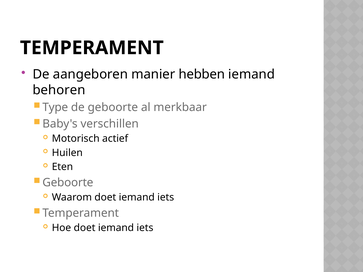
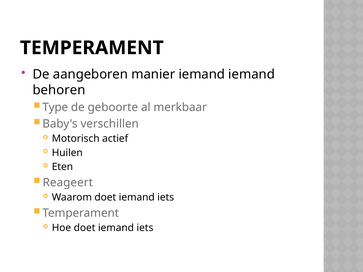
manier hebben: hebben -> iemand
Geboorte at (68, 183): Geboorte -> Reageert
